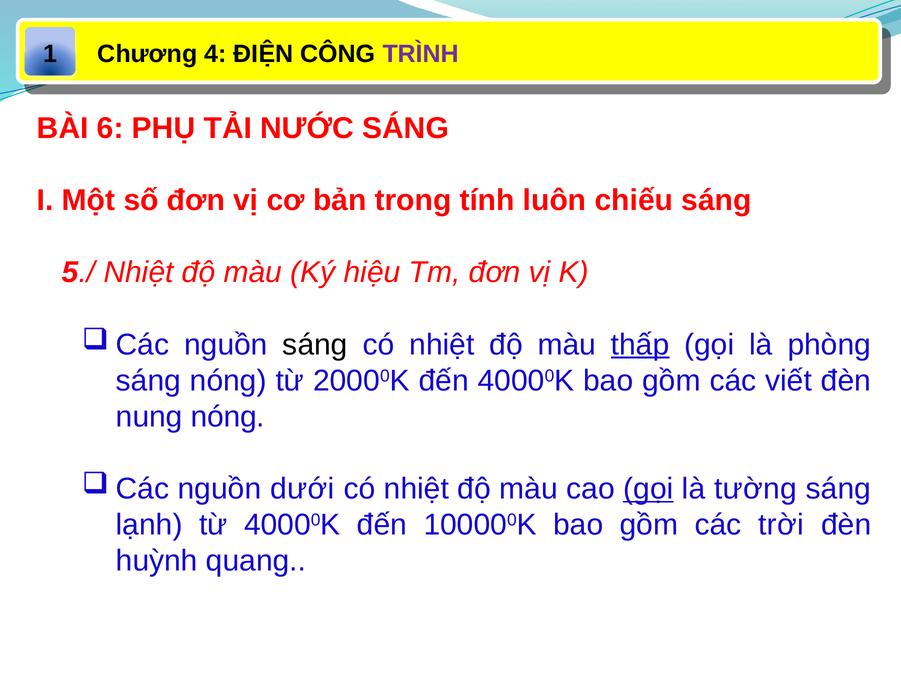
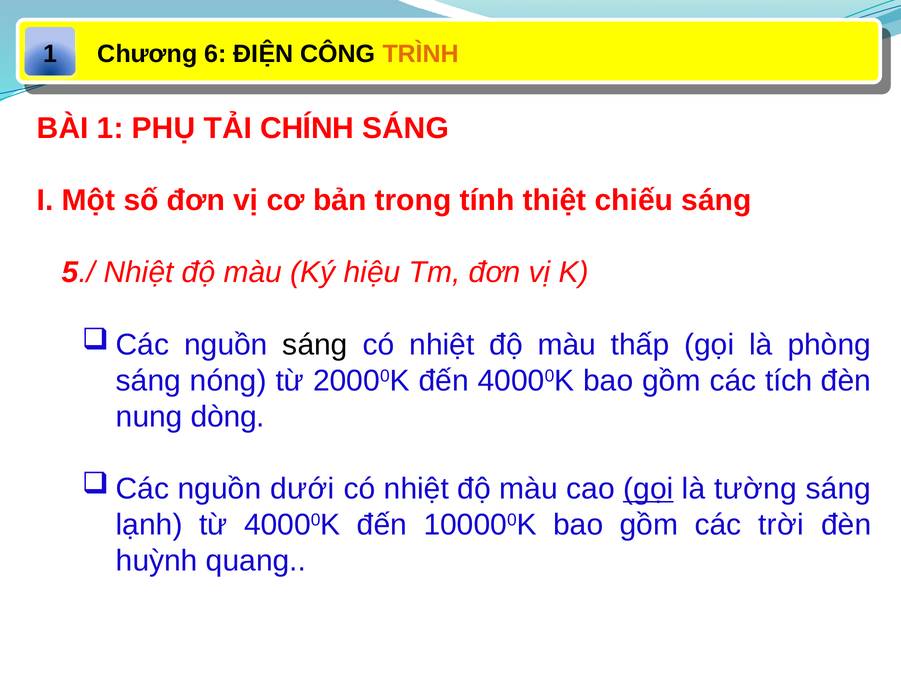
4: 4 -> 6
TRÌNH colour: purple -> orange
BÀI 6: 6 -> 1
NƯỚC: NƯỚC -> CHÍNH
luôn: luôn -> thiệt
thấp underline: present -> none
viết: viết -> tích
nung nóng: nóng -> dòng
